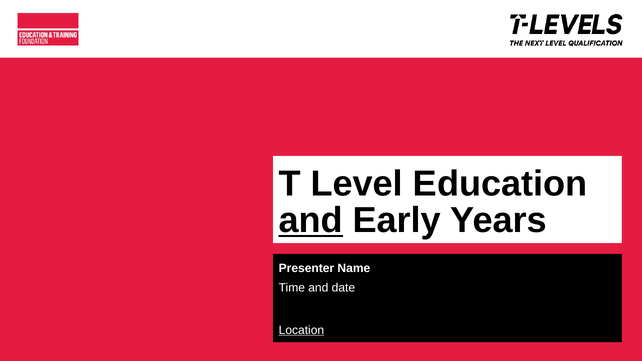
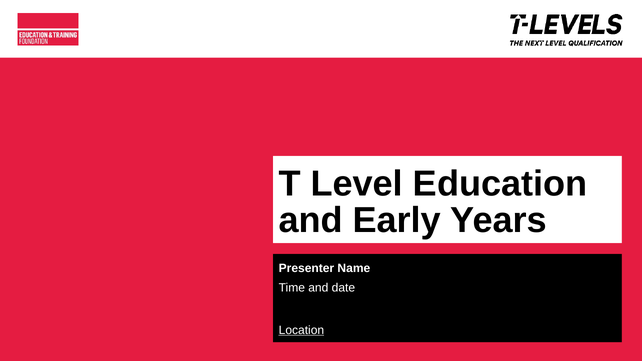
and at (311, 221) underline: present -> none
